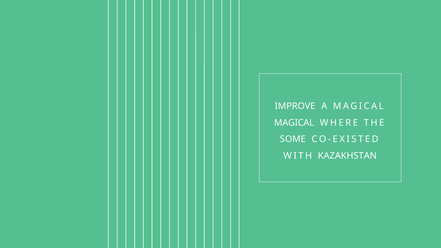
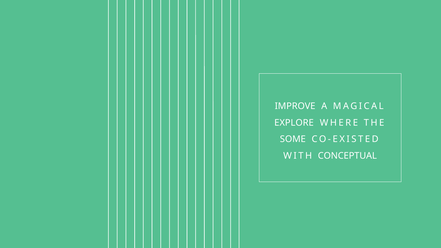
MAGICAL at (294, 123): MAGICAL -> EXPLORE
KAZAKHSTAN: KAZAKHSTAN -> CONCEPTUAL
